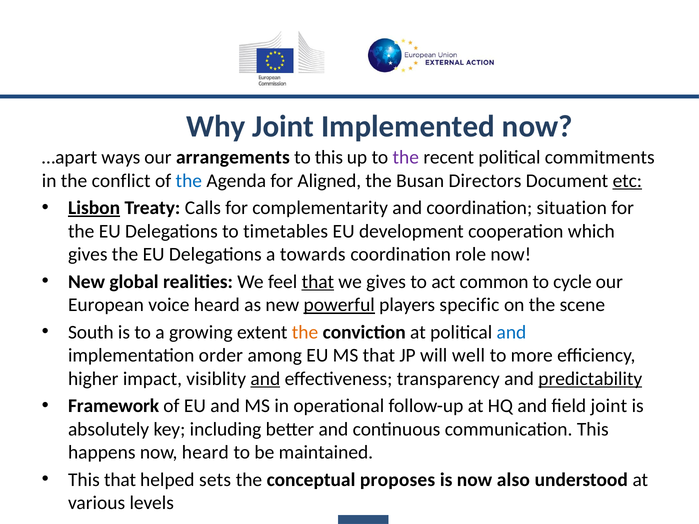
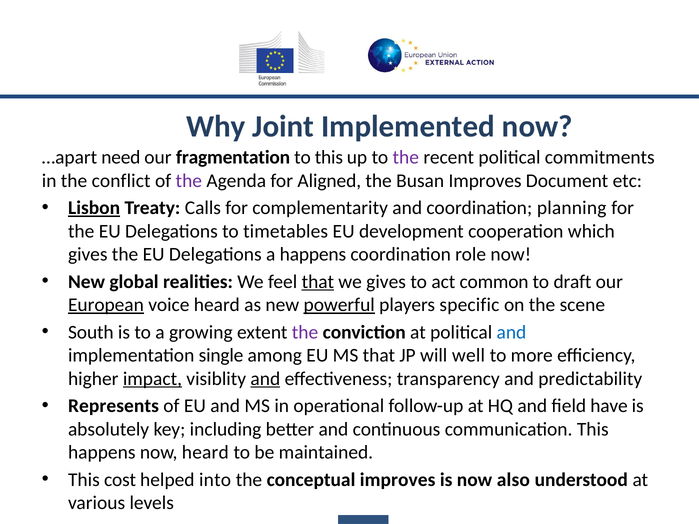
ways: ways -> need
arrangements: arrangements -> fragmentation
the at (189, 181) colour: blue -> purple
Busan Directors: Directors -> Improves
etc underline: present -> none
situation: situation -> planning
a towards: towards -> happens
cycle: cycle -> draft
European underline: none -> present
the at (305, 332) colour: orange -> purple
order: order -> single
impact underline: none -> present
predictability underline: present -> none
Framework: Framework -> Represents
field joint: joint -> have
This that: that -> cost
sets: sets -> into
conceptual proposes: proposes -> improves
